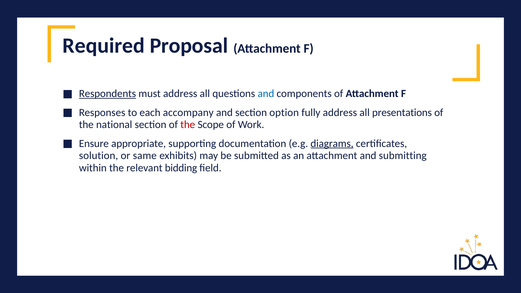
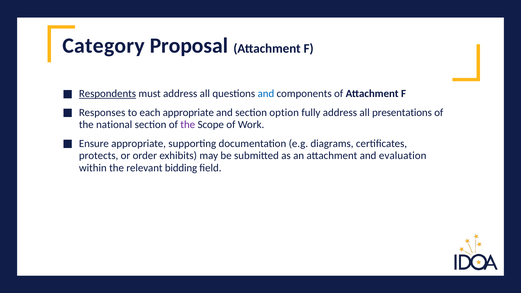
Required: Required -> Category
each accompany: accompany -> appropriate
the at (188, 125) colour: red -> purple
diagrams underline: present -> none
solution: solution -> protects
same: same -> order
submitting: submitting -> evaluation
